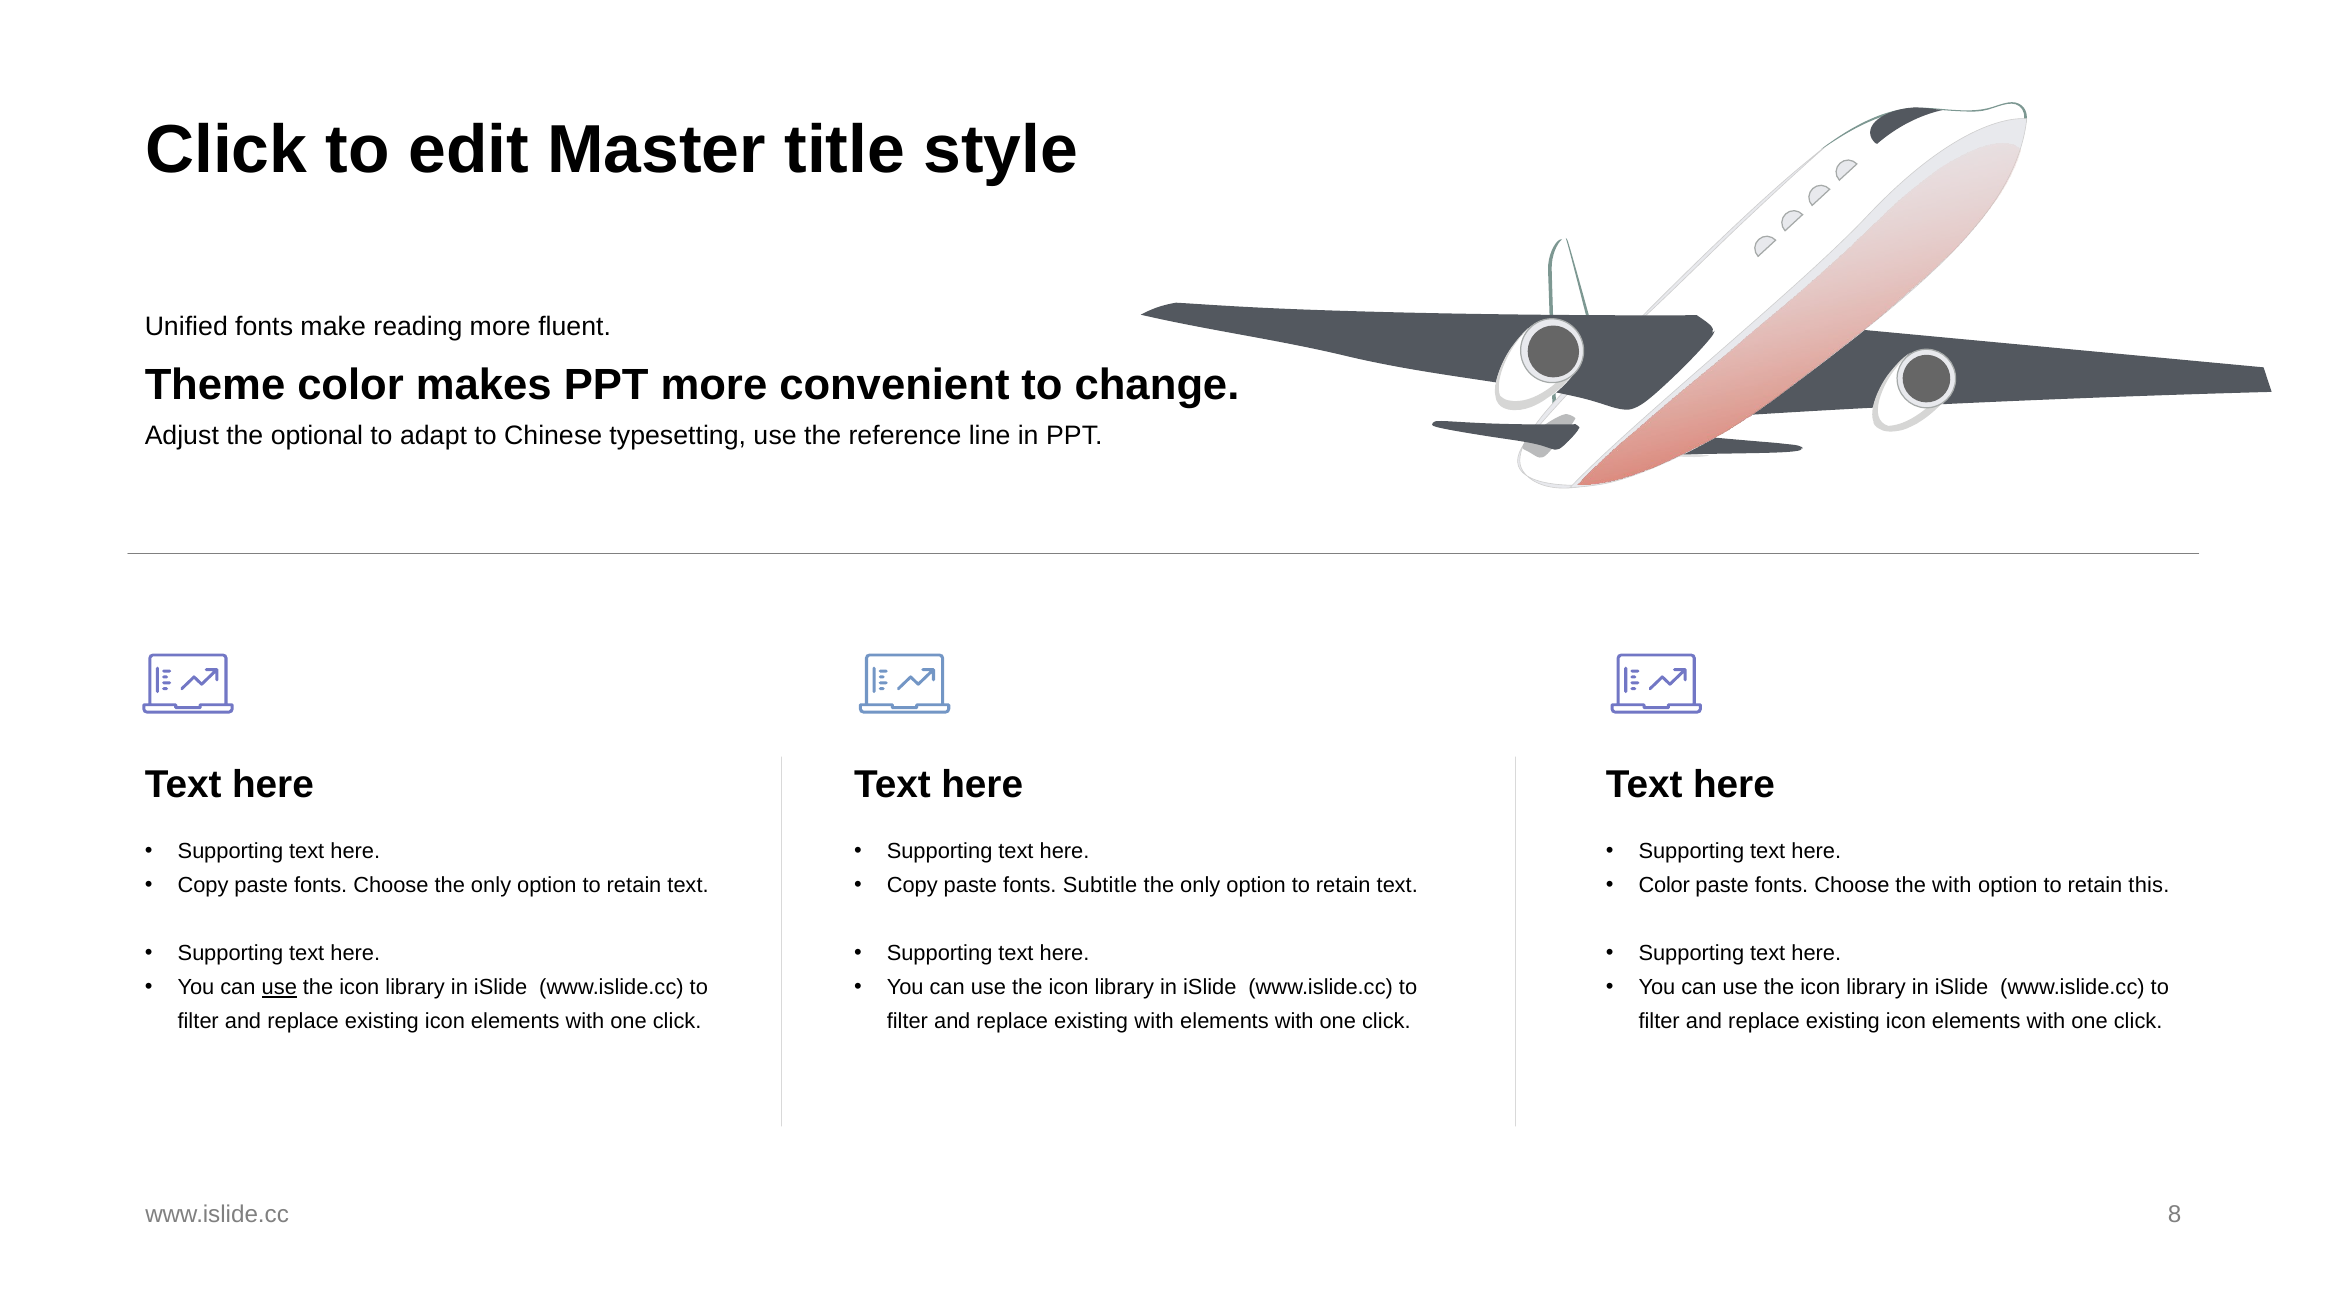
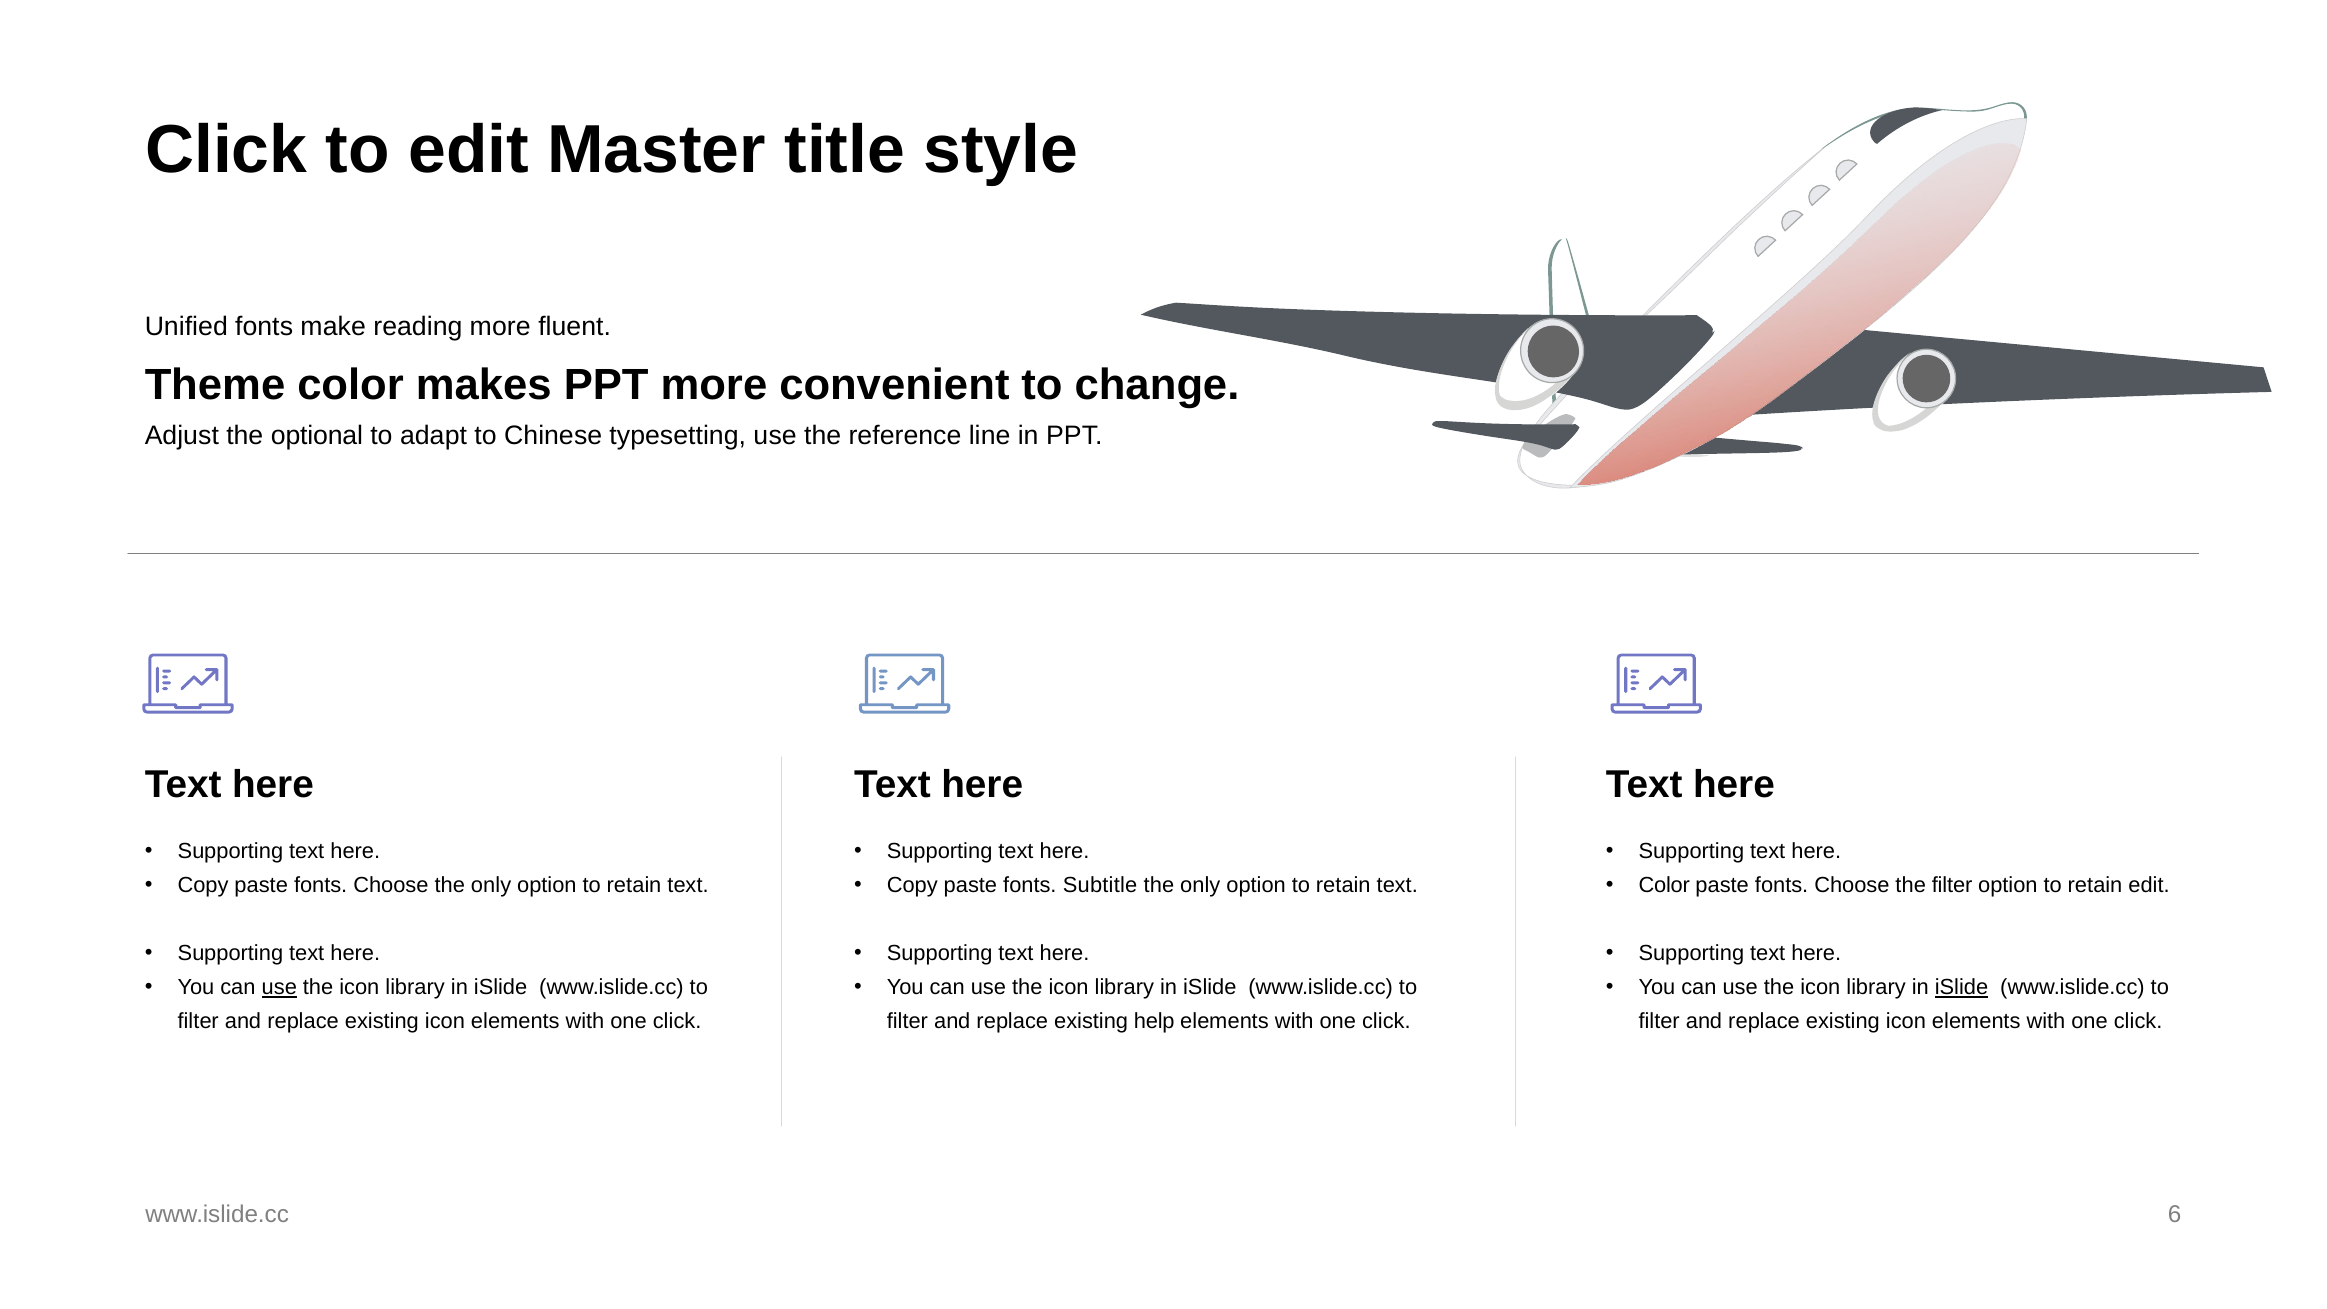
the with: with -> filter
retain this: this -> edit
iSlide at (1962, 988) underline: none -> present
existing with: with -> help
8: 8 -> 6
